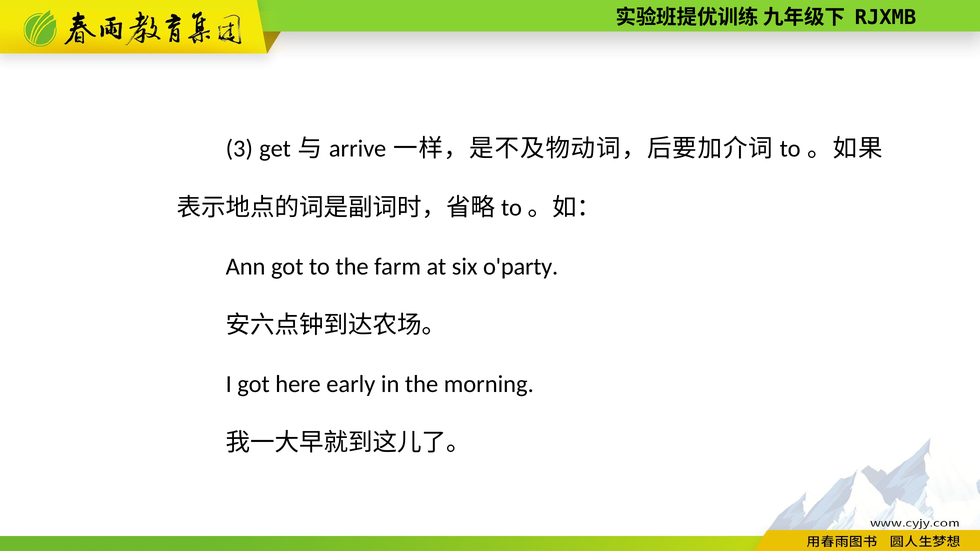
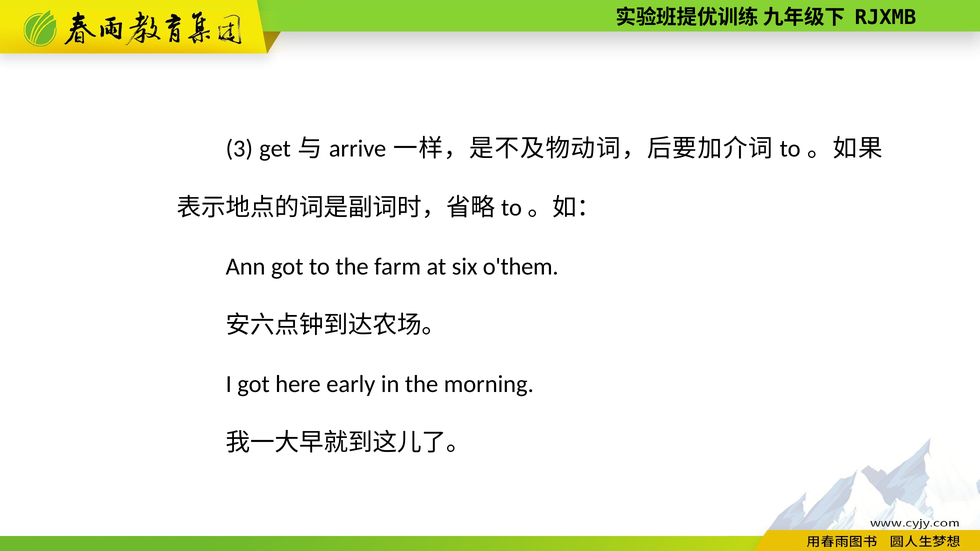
o'party: o'party -> o'them
